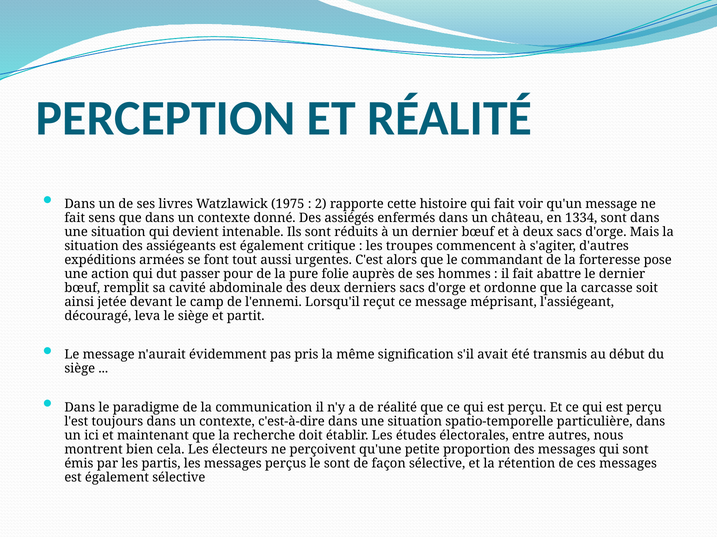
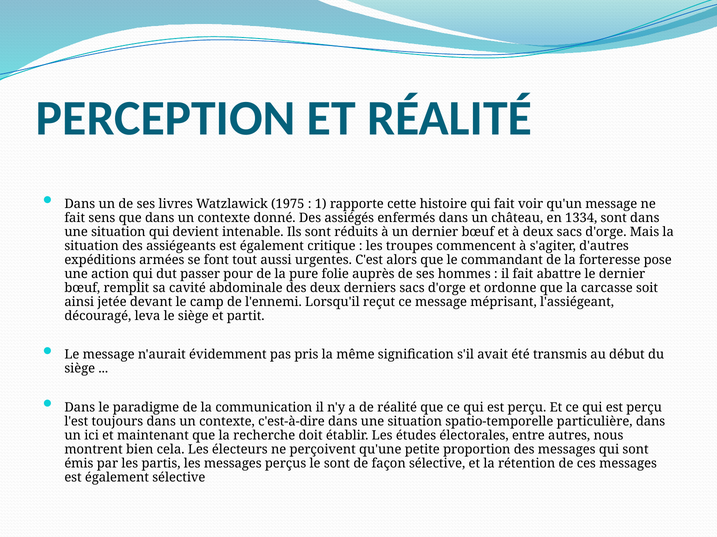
2: 2 -> 1
